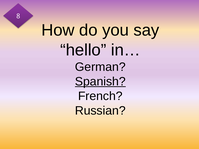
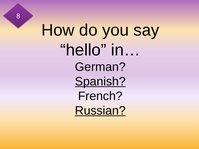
Russian underline: none -> present
